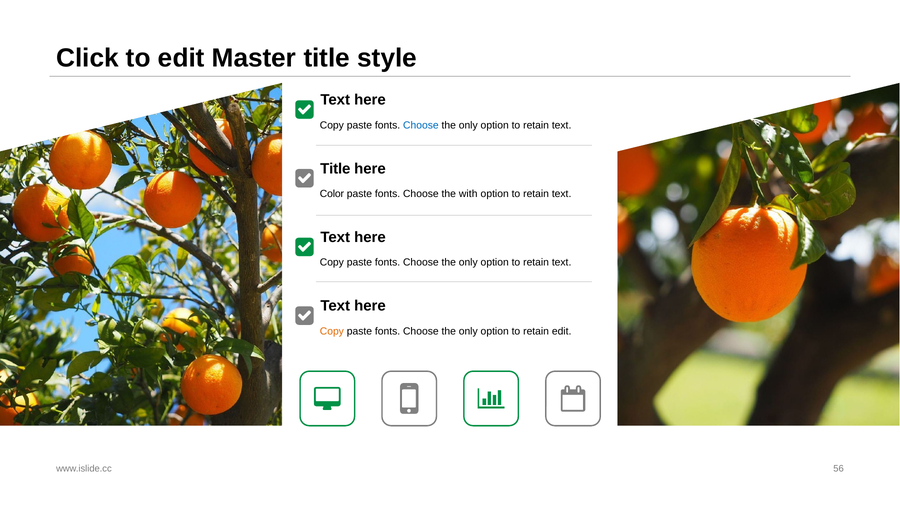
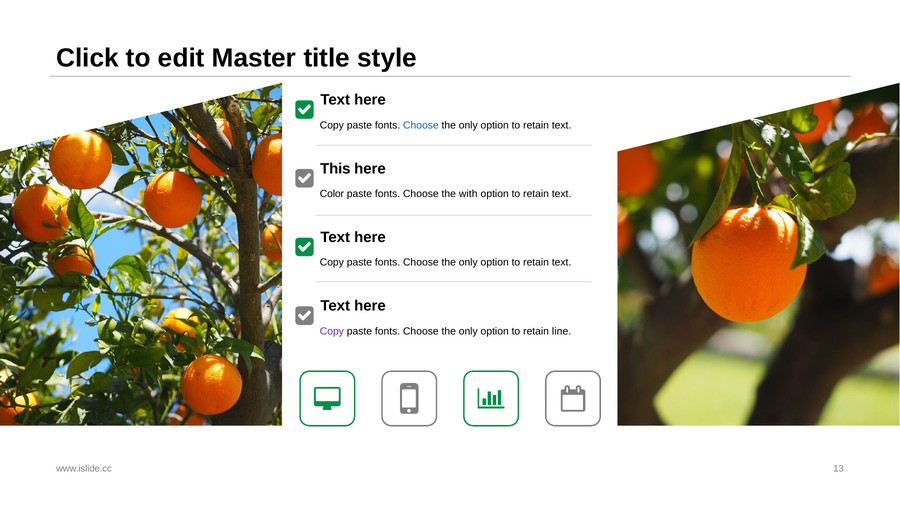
Title at (335, 169): Title -> This
Copy at (332, 331) colour: orange -> purple
retain edit: edit -> line
56: 56 -> 13
